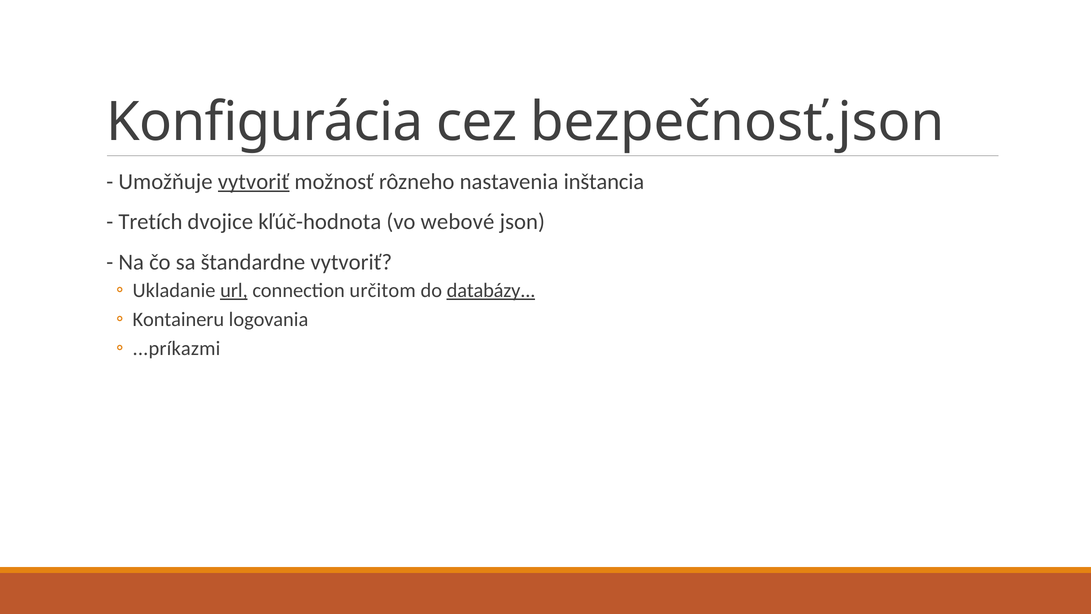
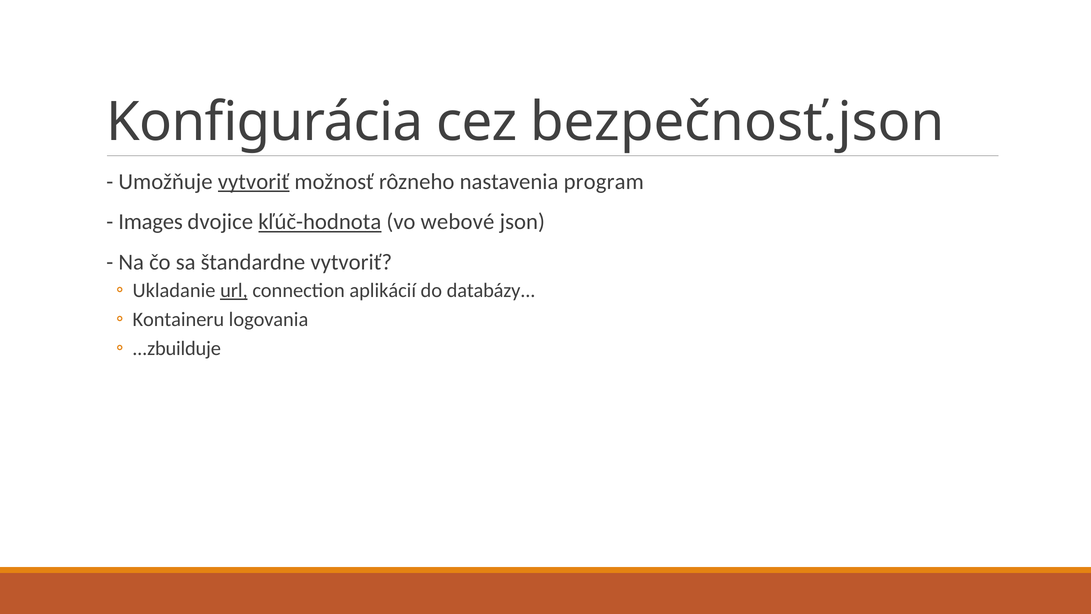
inštancia: inštancia -> program
Tretích: Tretích -> Images
kľúč-hodnota underline: none -> present
určitom: určitom -> aplikácií
databázy underline: present -> none
...príkazmi: ...príkazmi -> ...zbuilduje
